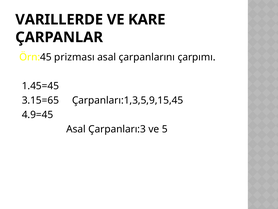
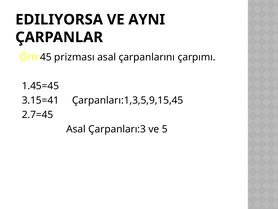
VARILLERDE: VARILLERDE -> EDILIYORSA
KARE: KARE -> AYNI
3.15=65: 3.15=65 -> 3.15=41
4.9=45: 4.9=45 -> 2.7=45
